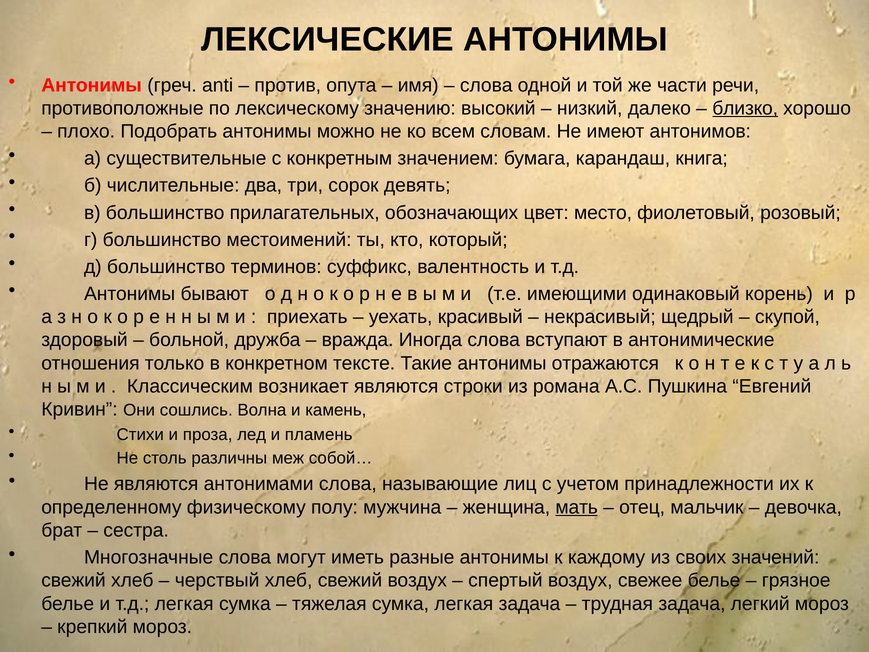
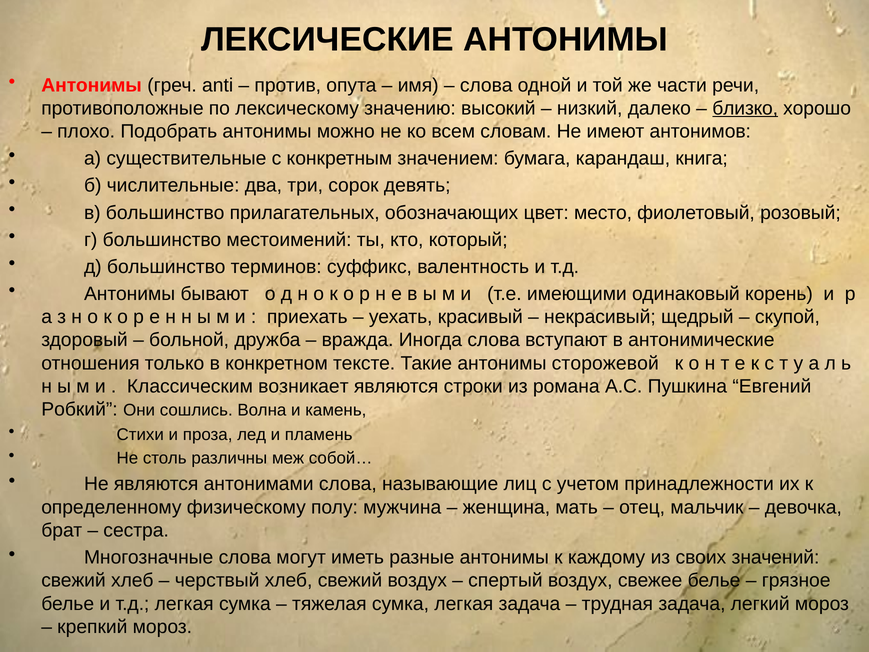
отражаются: отражаются -> сторожевой
Кривин: Кривин -> Робкий
мать underline: present -> none
